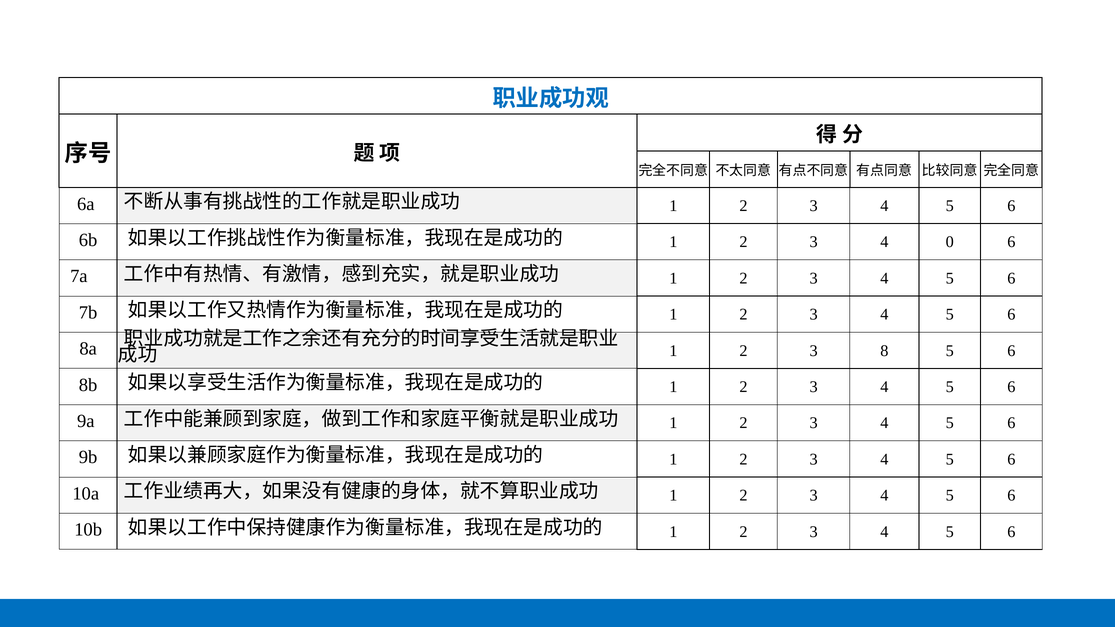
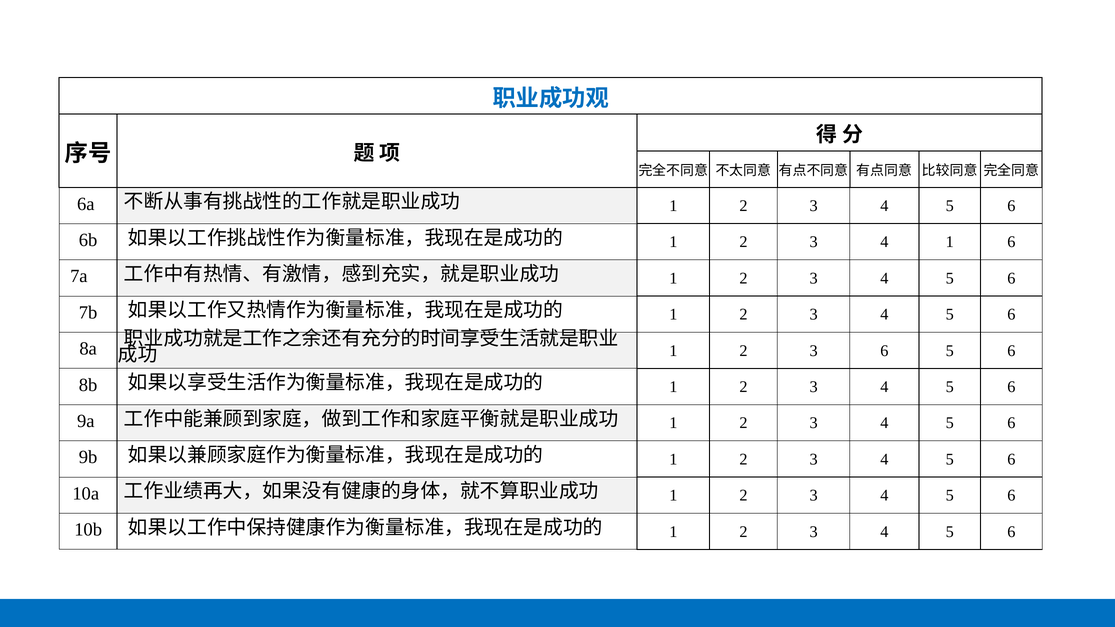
4 0: 0 -> 1
3 8: 8 -> 6
